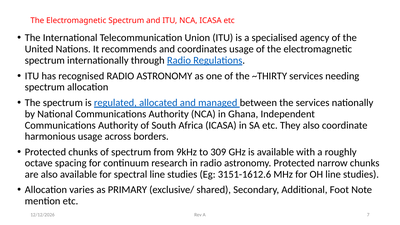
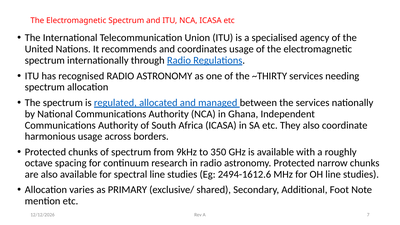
309: 309 -> 350
3151-1612.6: 3151-1612.6 -> 2494-1612.6
